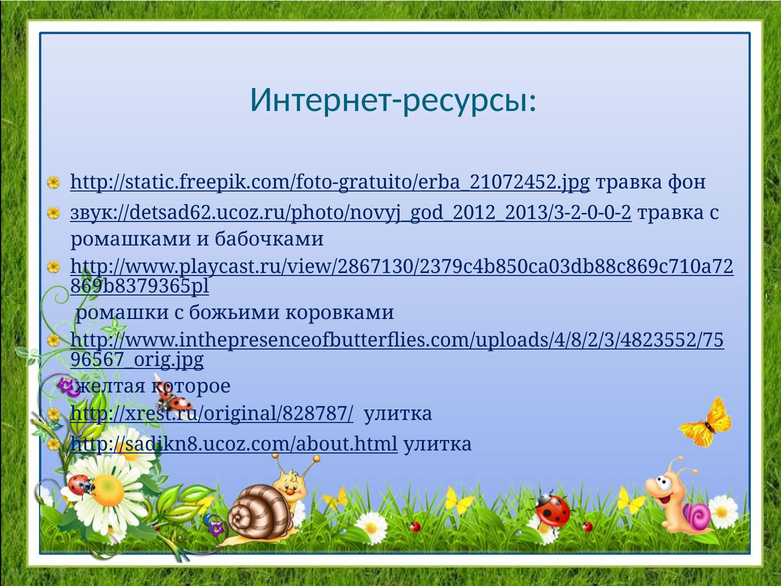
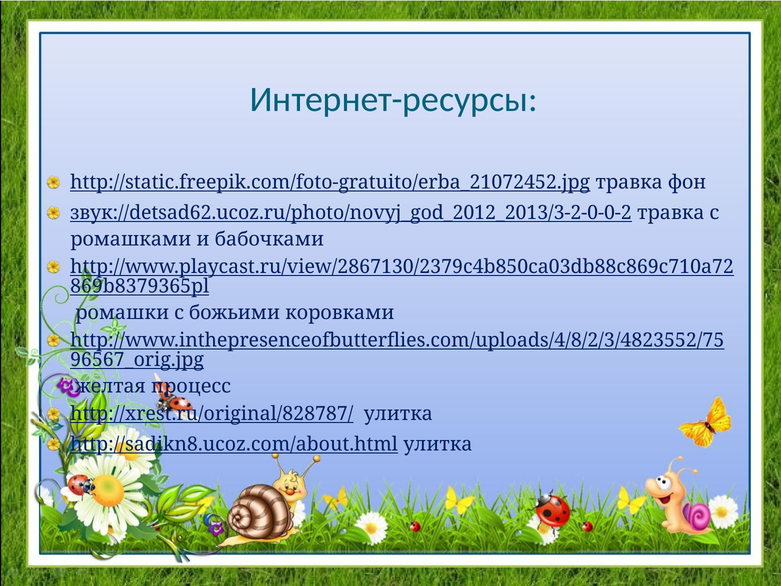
которое: которое -> процесс
